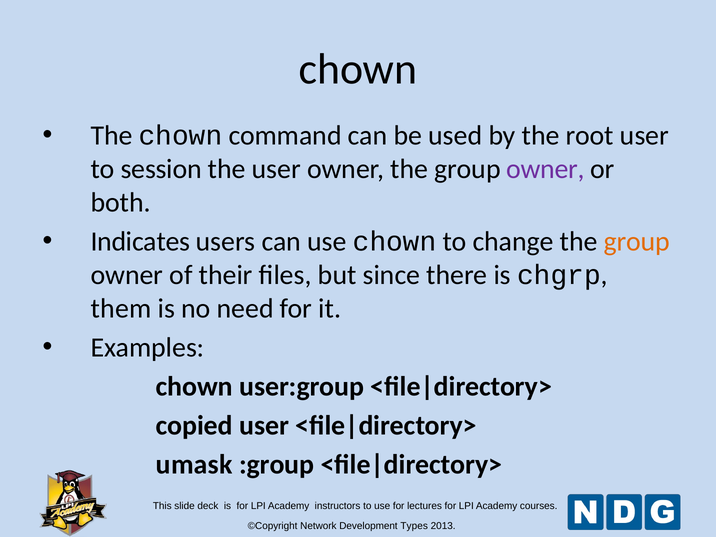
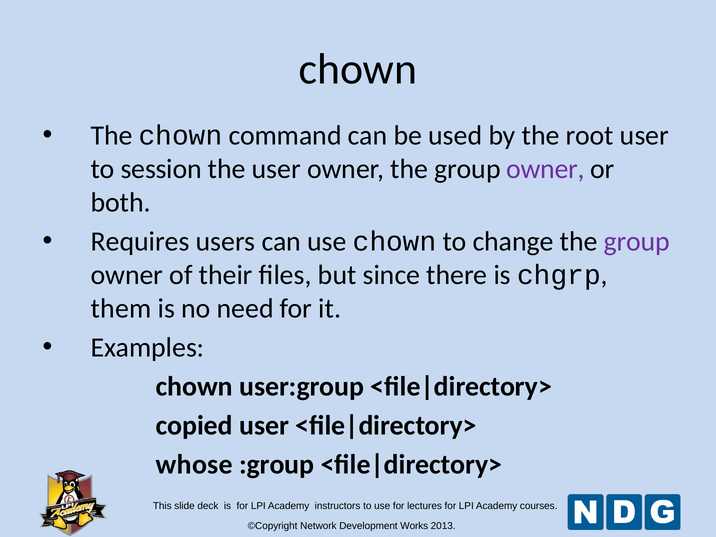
Indicates: Indicates -> Requires
group at (637, 241) colour: orange -> purple
umask: umask -> whose
Types: Types -> Works
